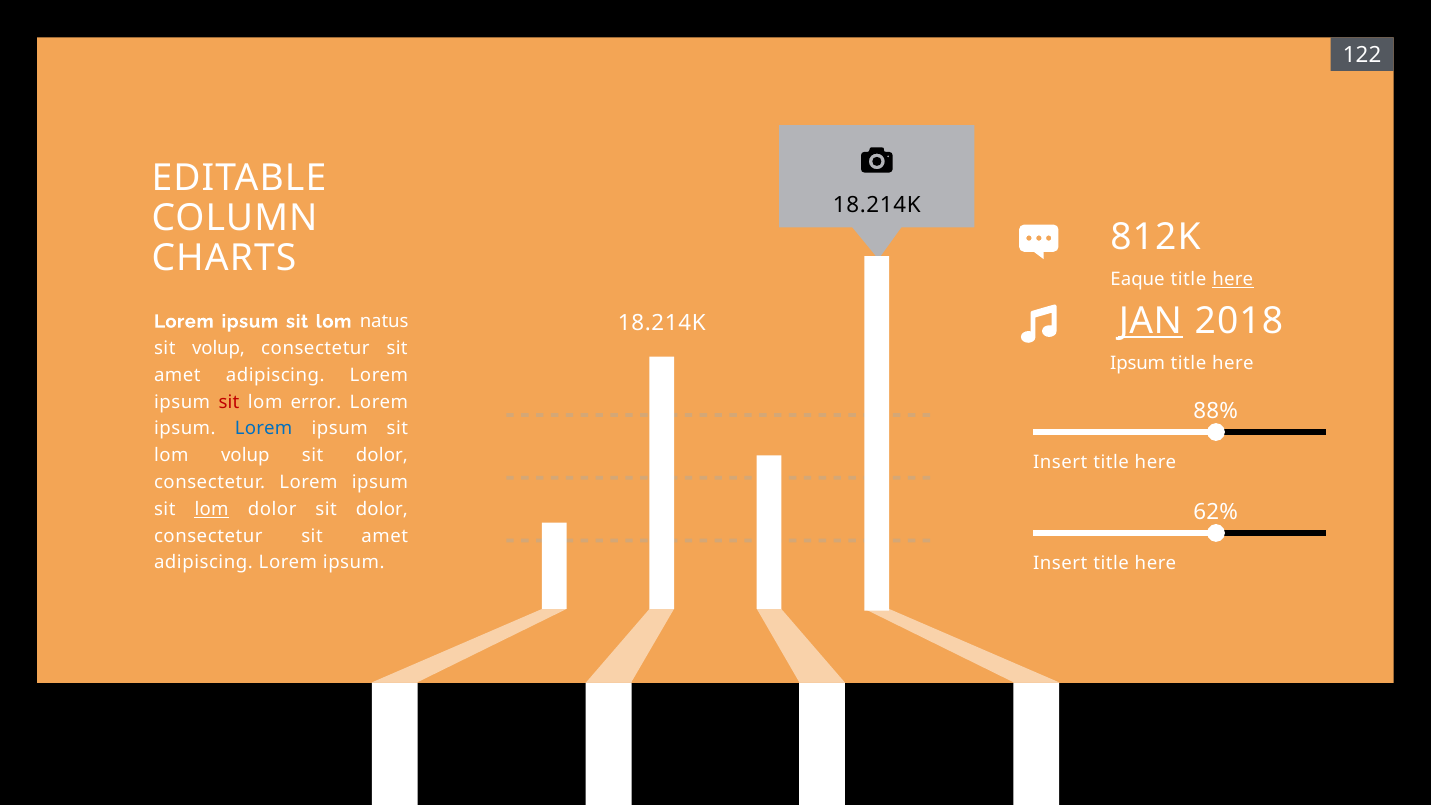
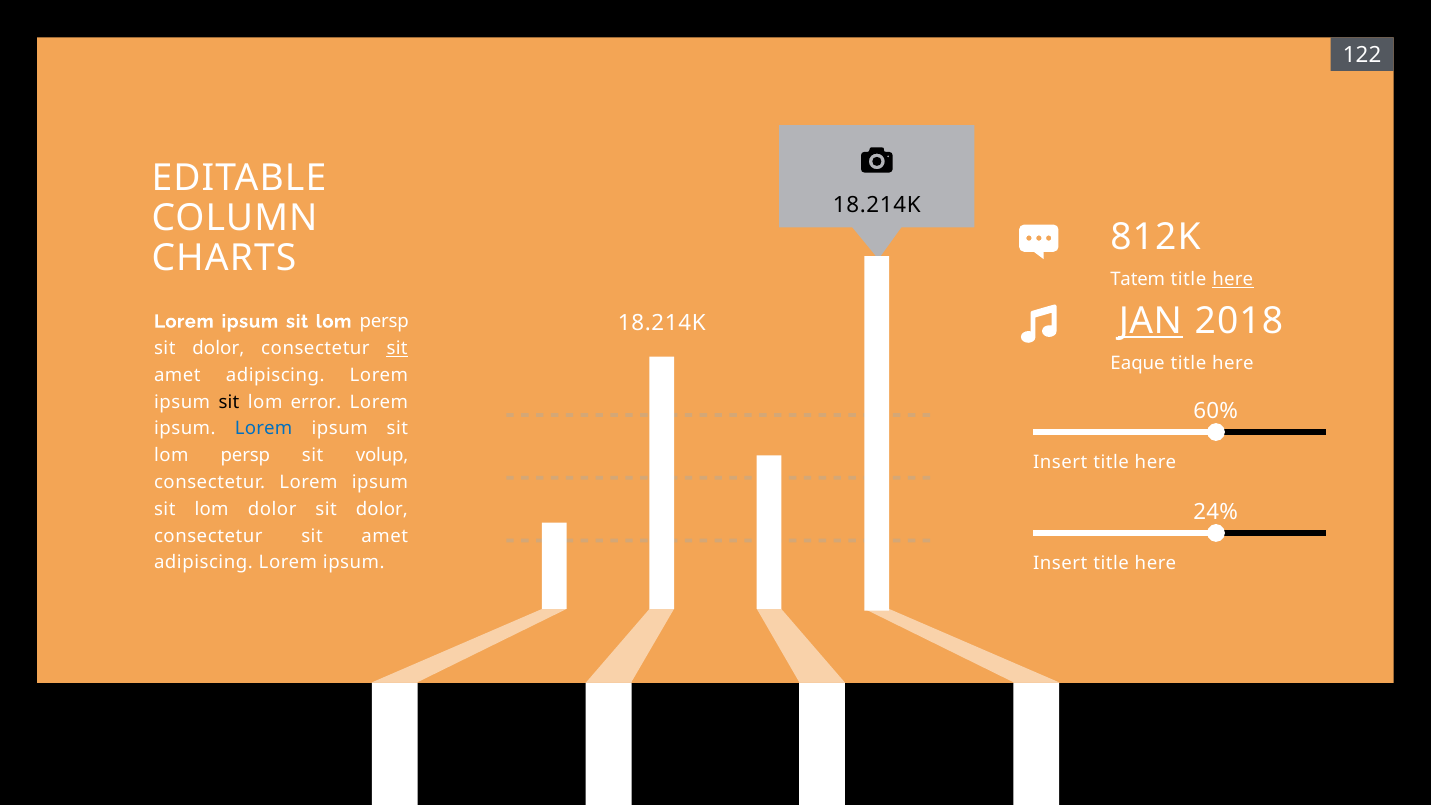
Eaque: Eaque -> Tatem
natus at (384, 321): natus -> persp
volup at (218, 348): volup -> dolor
sit at (397, 348) underline: none -> present
Ipsum at (1138, 364): Ipsum -> Eaque
sit at (229, 402) colour: red -> black
88%: 88% -> 60%
volup at (245, 455): volup -> persp
dolor at (382, 455): dolor -> volup
lom at (212, 509) underline: present -> none
62%: 62% -> 24%
